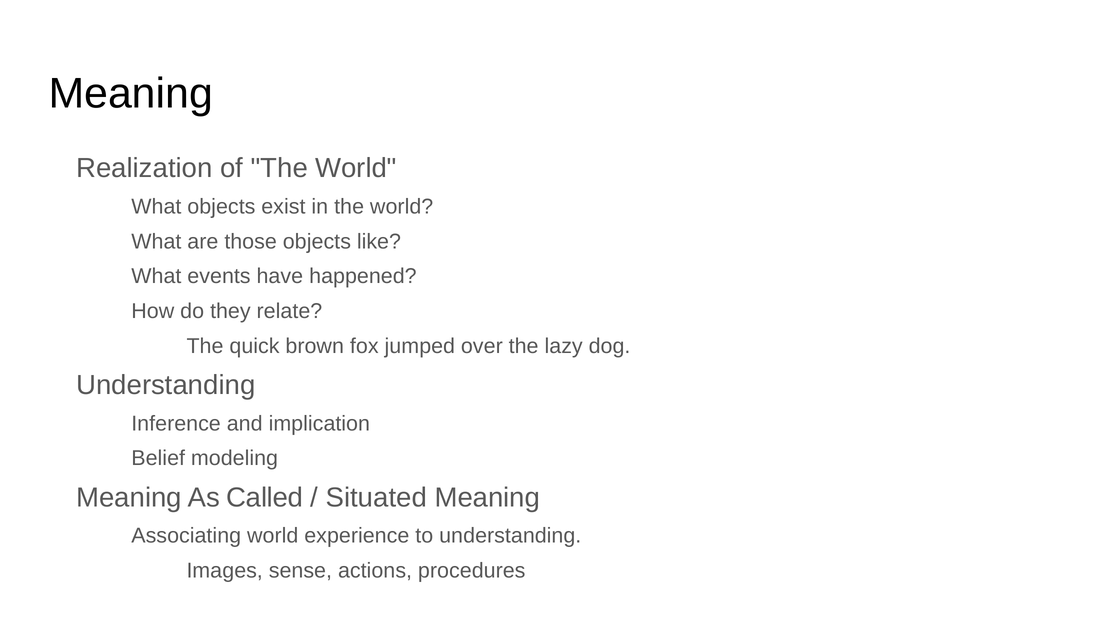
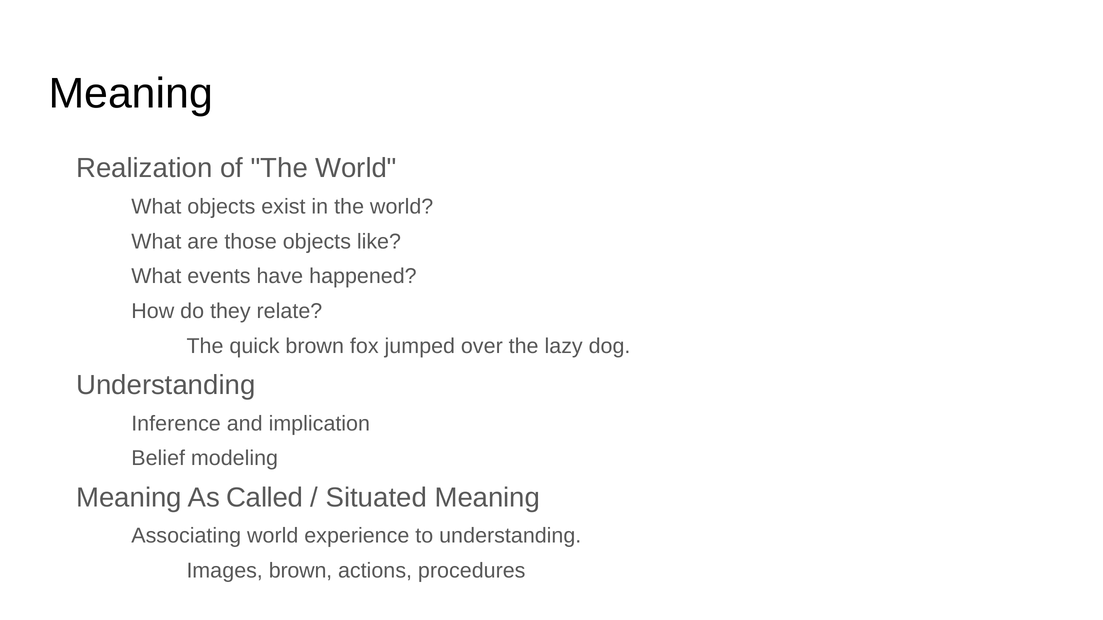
Images sense: sense -> brown
